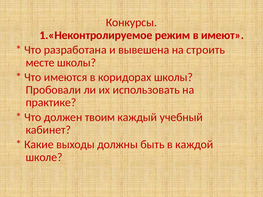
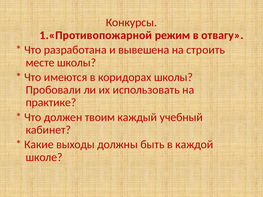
1.«Неконтролируемое: 1.«Неконтролируемое -> 1.«Противопожарной
имеют: имеют -> отвагу
